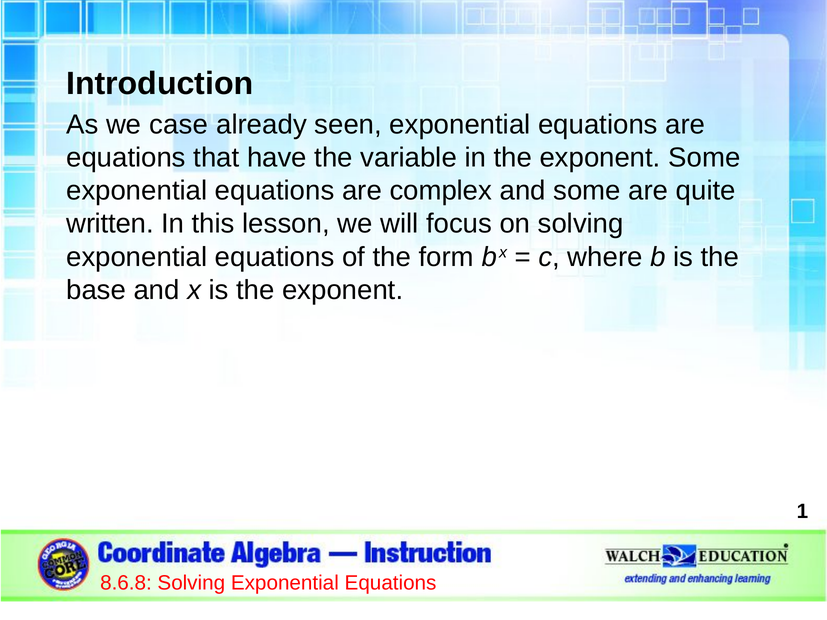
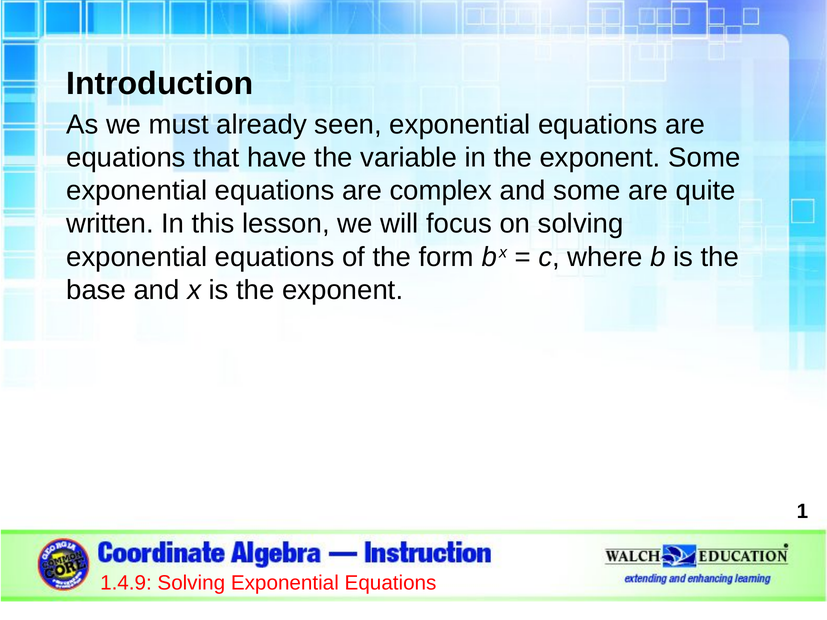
case: case -> must
8.6.8: 8.6.8 -> 1.4.9
